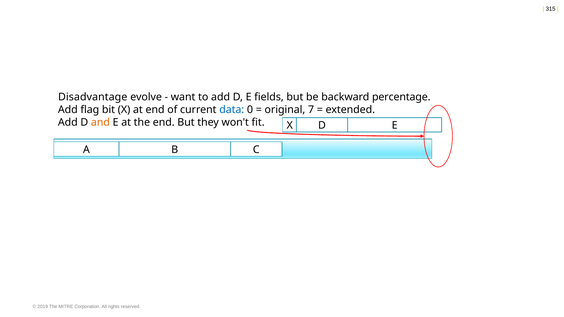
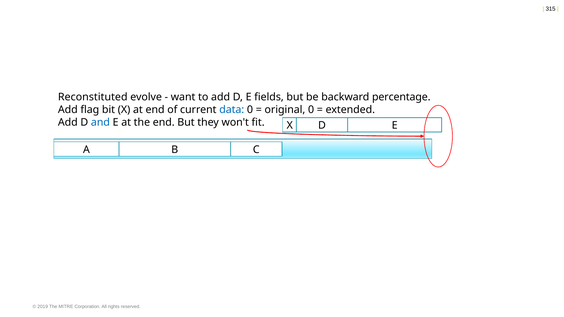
Disadvantage: Disadvantage -> Reconstituted
original 7: 7 -> 0
and colour: orange -> blue
